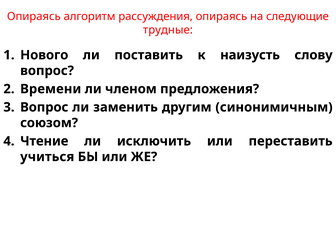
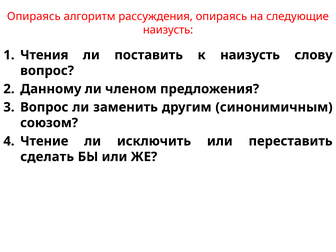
трудные at (168, 30): трудные -> наизусть
Нового: Нового -> Чтения
Времени: Времени -> Данному
учиться: учиться -> сделать
